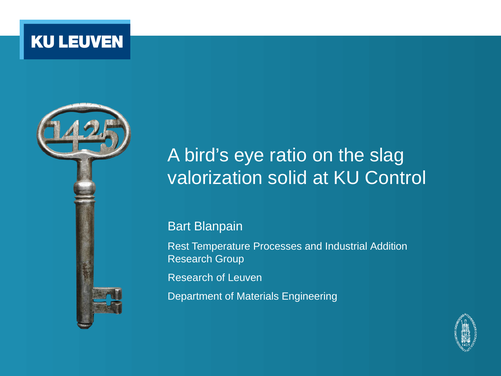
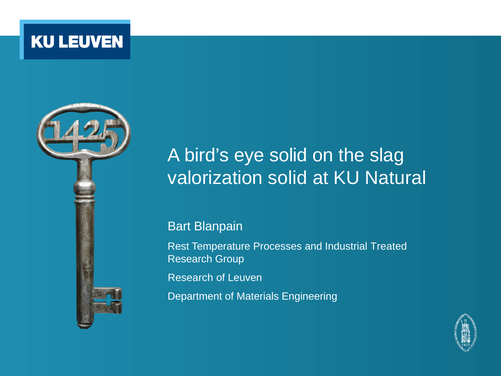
eye ratio: ratio -> solid
Control: Control -> Natural
Addition: Addition -> Treated
